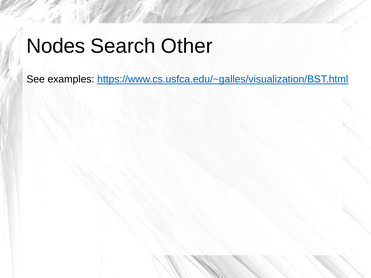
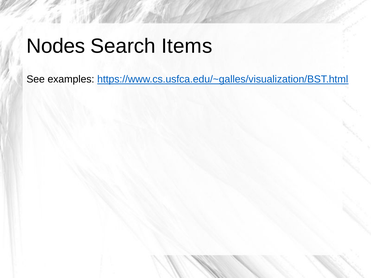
Other: Other -> Items
